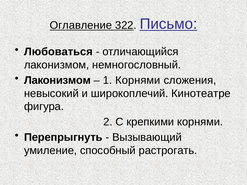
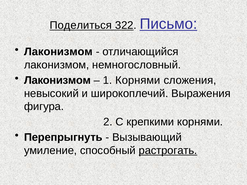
Оглавление: Оглавление -> Поделиться
Любоваться at (58, 52): Любоваться -> Лаконизмом
Кинотеатре: Кинотеатре -> Выражения
растрогать underline: none -> present
